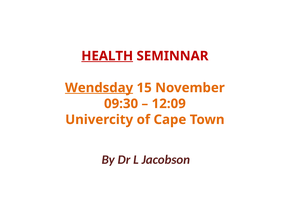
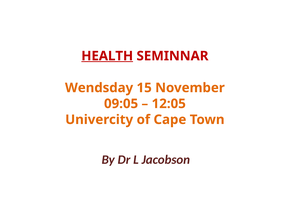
Wendsday underline: present -> none
09:30: 09:30 -> 09:05
12:09: 12:09 -> 12:05
